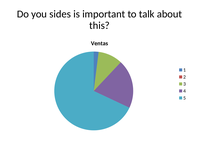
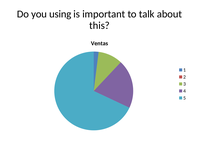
sides: sides -> using
